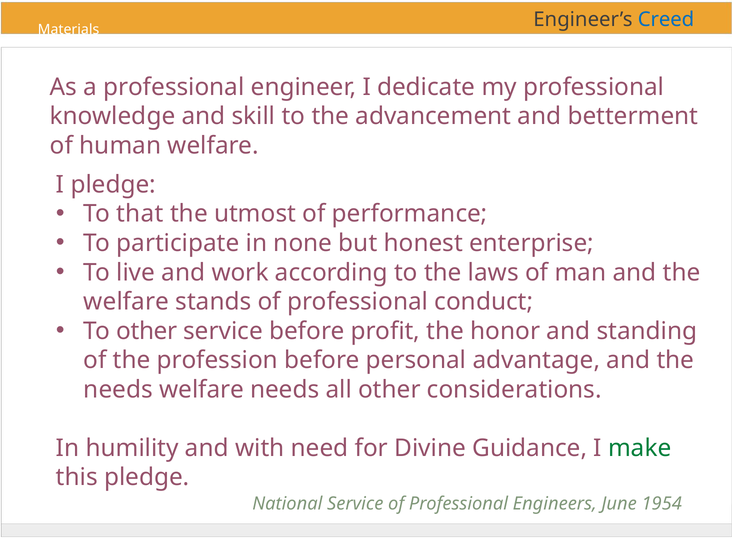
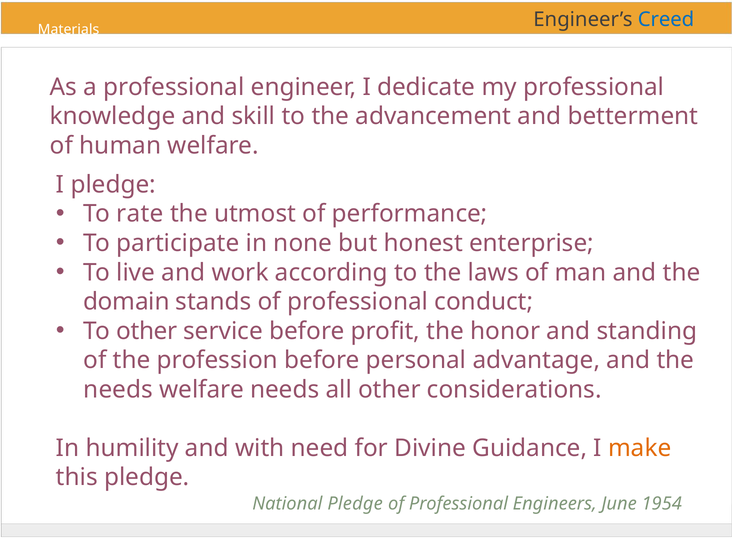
that: that -> rate
welfare at (126, 302): welfare -> domain
make colour: green -> orange
National Service: Service -> Pledge
